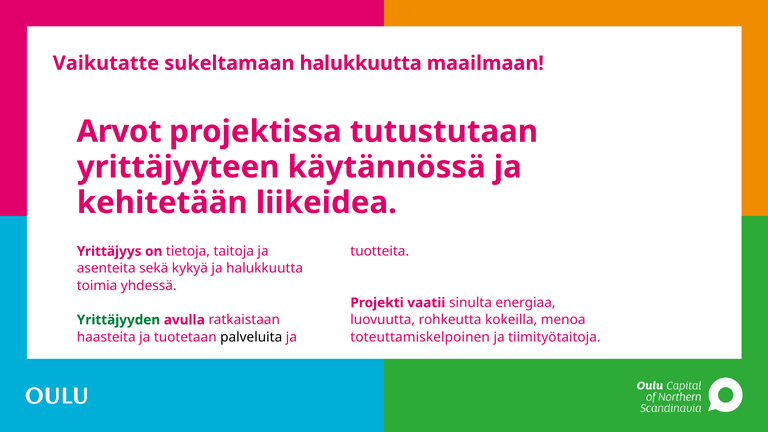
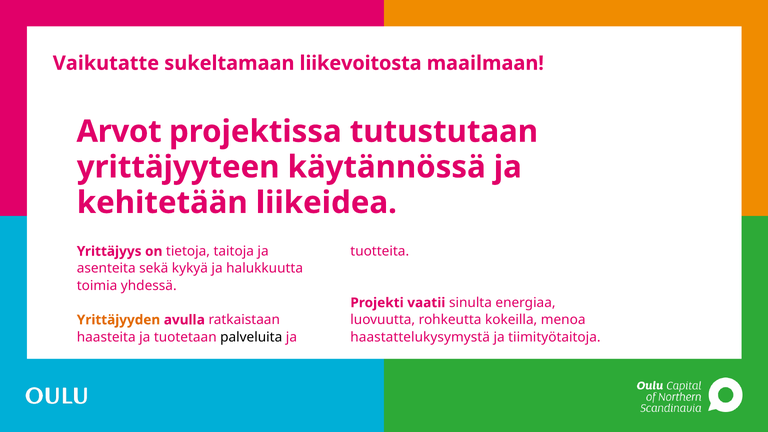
sukeltamaan halukkuutta: halukkuutta -> liikevoitosta
Yrittäjyyden colour: green -> orange
toteuttamiskelpoinen: toteuttamiskelpoinen -> haastattelukysymystä
